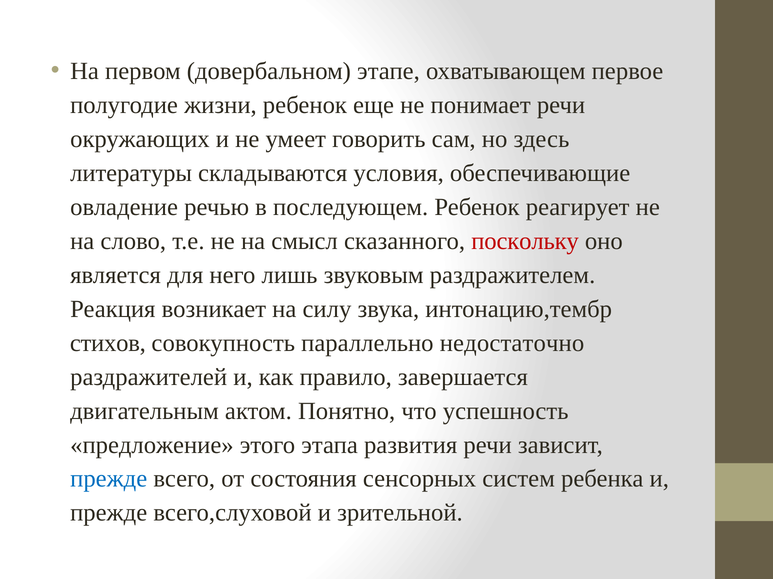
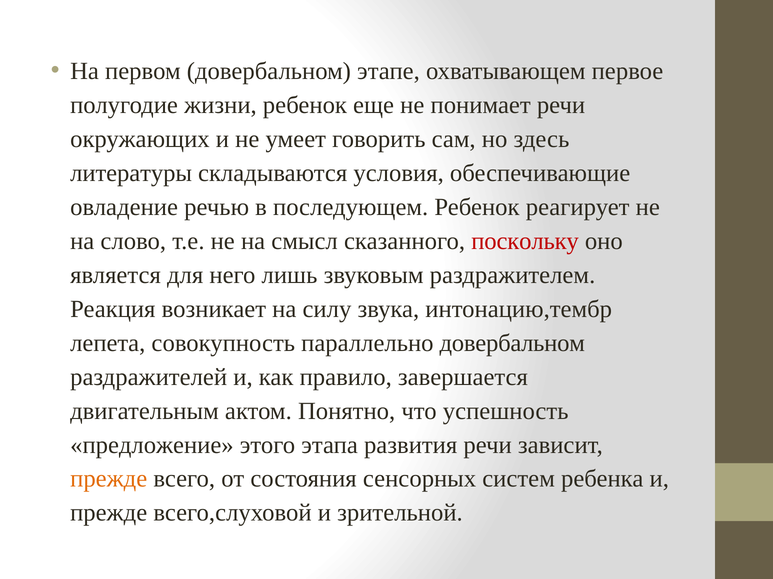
стихов: стихов -> лепета
параллельно недостаточно: недостаточно -> довербальном
прежде at (109, 479) colour: blue -> orange
